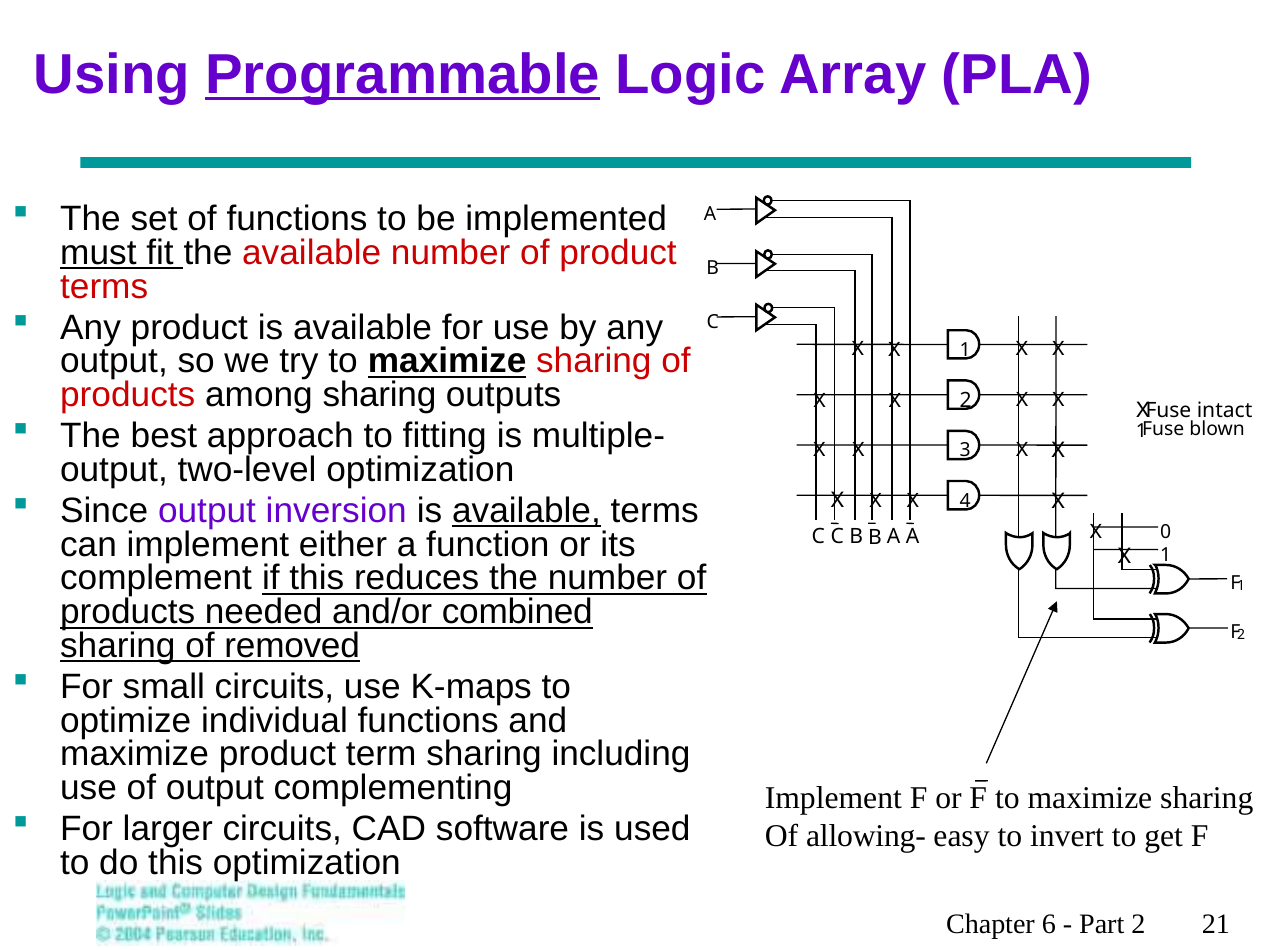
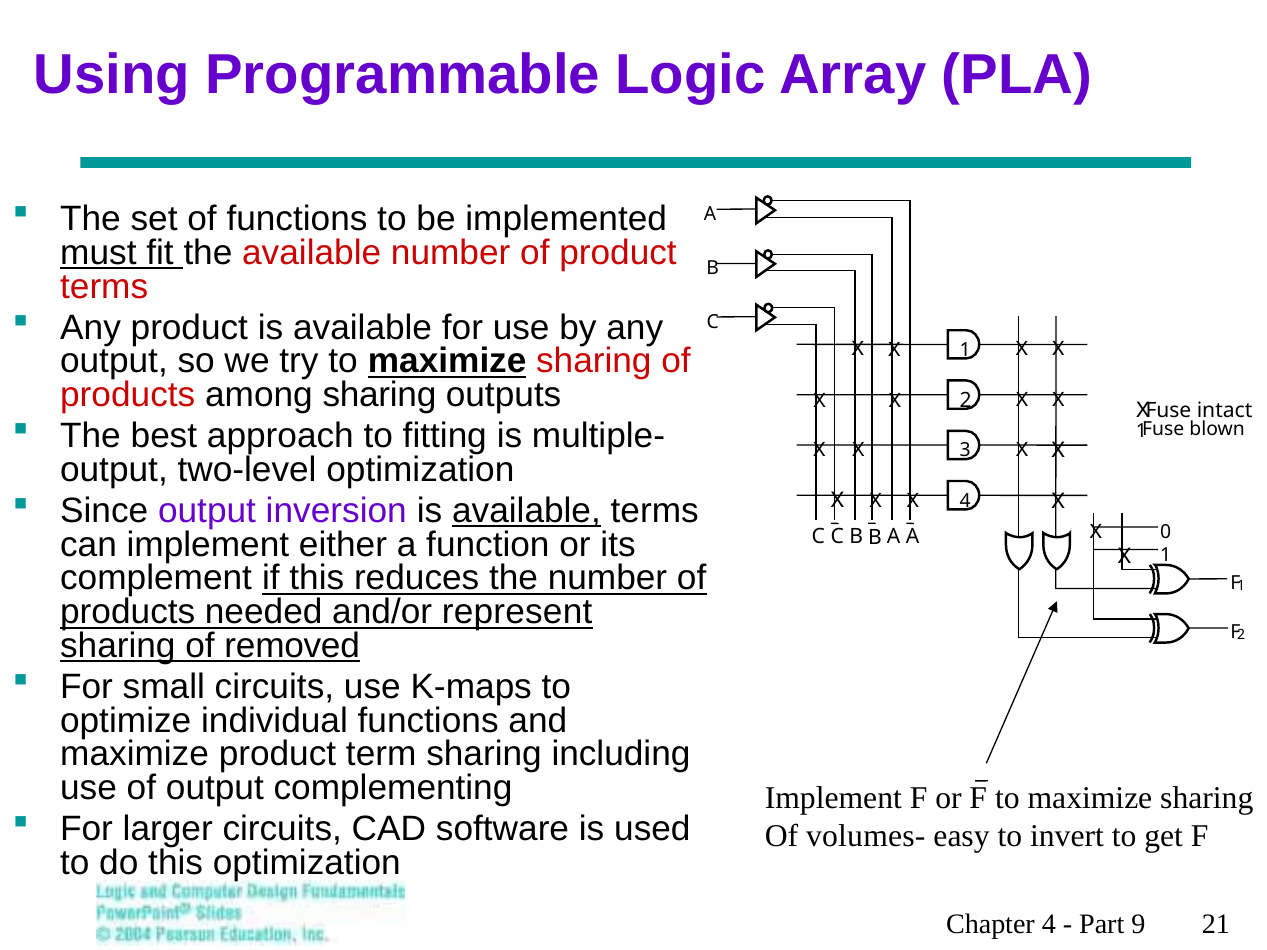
Programmable underline: present -> none
combined: combined -> represent
allowing-: allowing- -> volumes-
Chapter 6: 6 -> 4
Part 2: 2 -> 9
